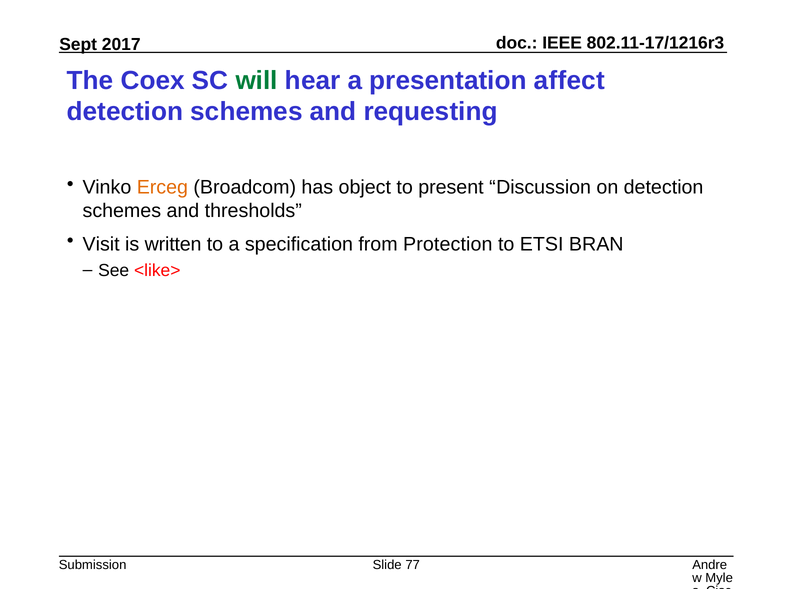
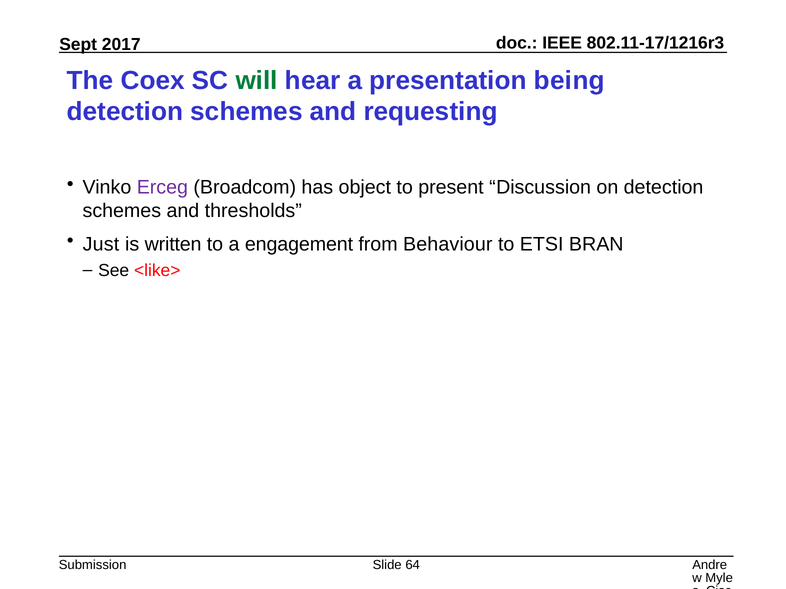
affect: affect -> being
Erceg colour: orange -> purple
Visit: Visit -> Just
specification: specification -> engagement
Protection: Protection -> Behaviour
77: 77 -> 64
